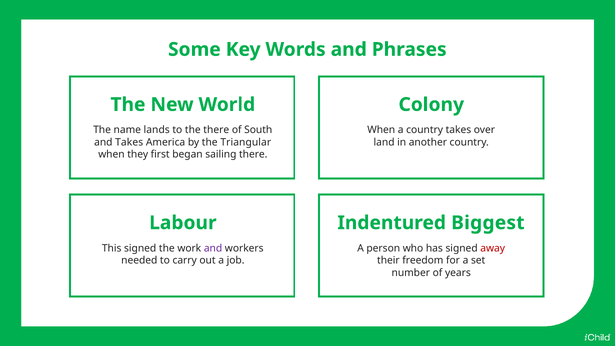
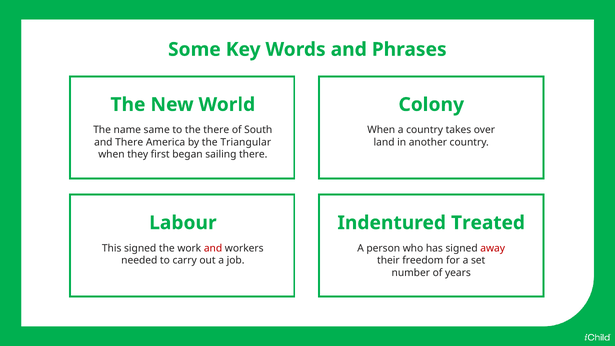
lands: lands -> same
and Takes: Takes -> There
Biggest: Biggest -> Treated
and at (213, 248) colour: purple -> red
